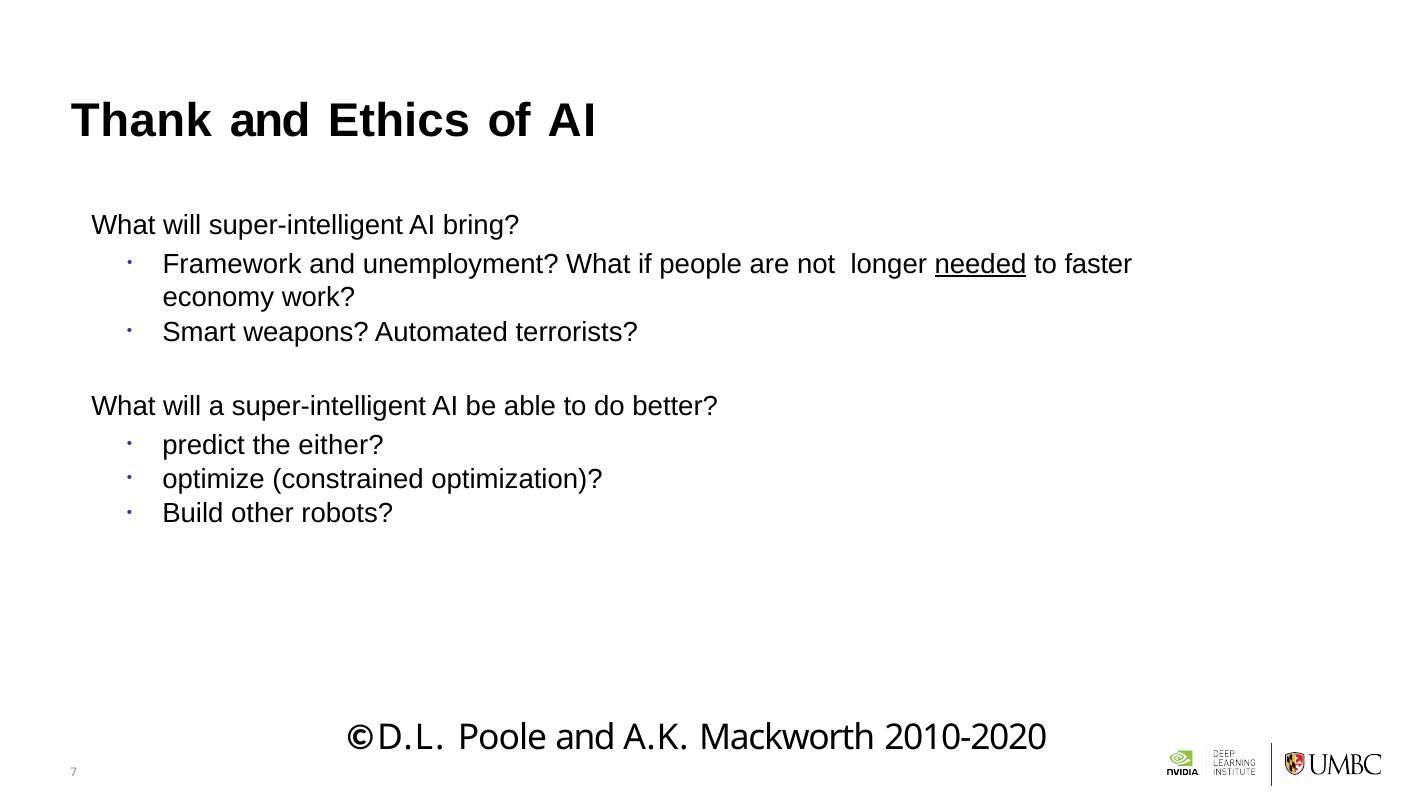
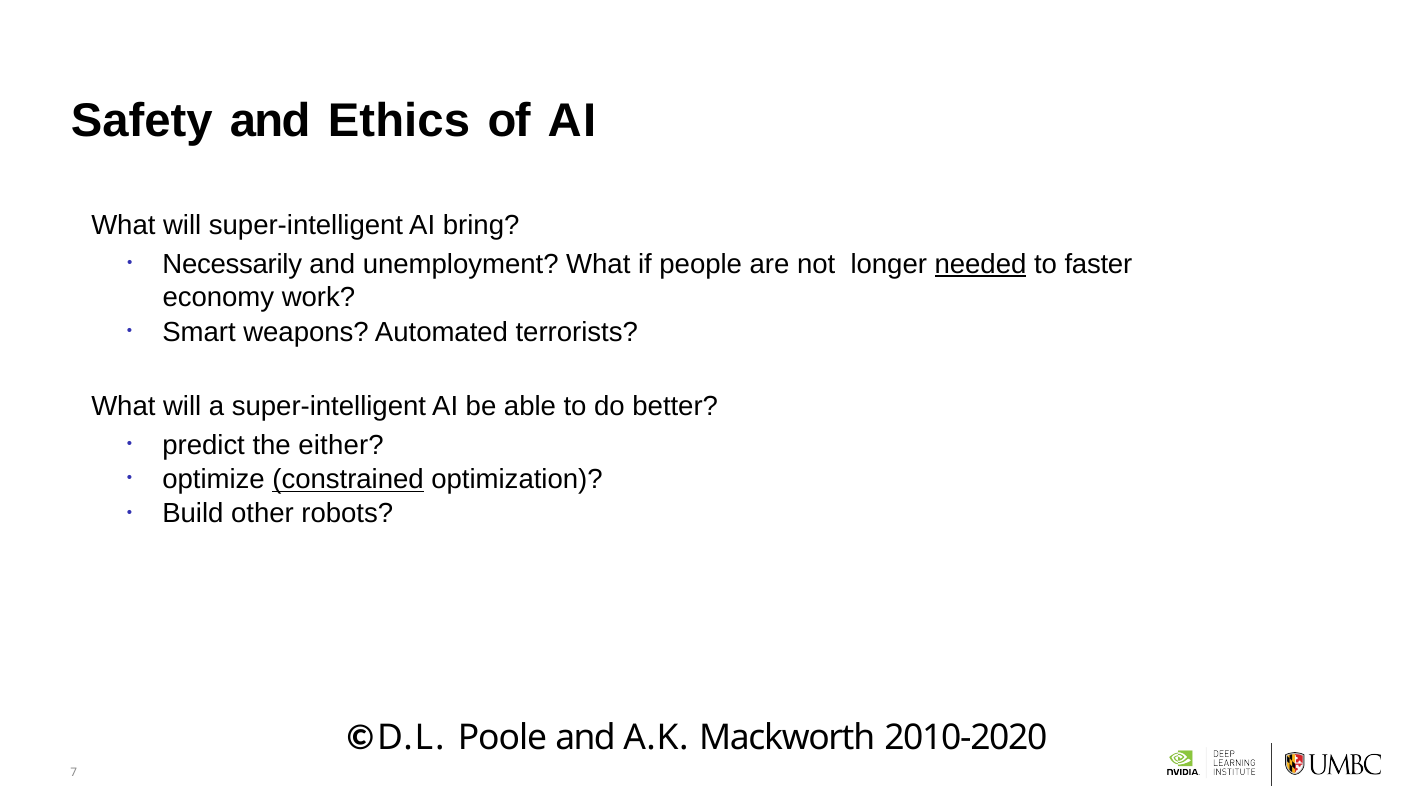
Thank: Thank -> Safety
Framework: Framework -> Necessarily
constrained underline: none -> present
